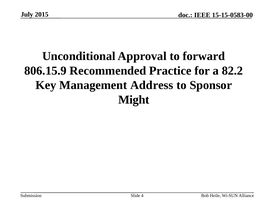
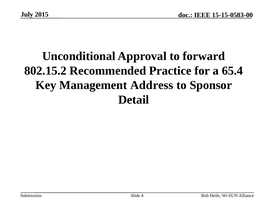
806.15.9: 806.15.9 -> 802.15.2
82.2: 82.2 -> 65.4
Might: Might -> Detail
